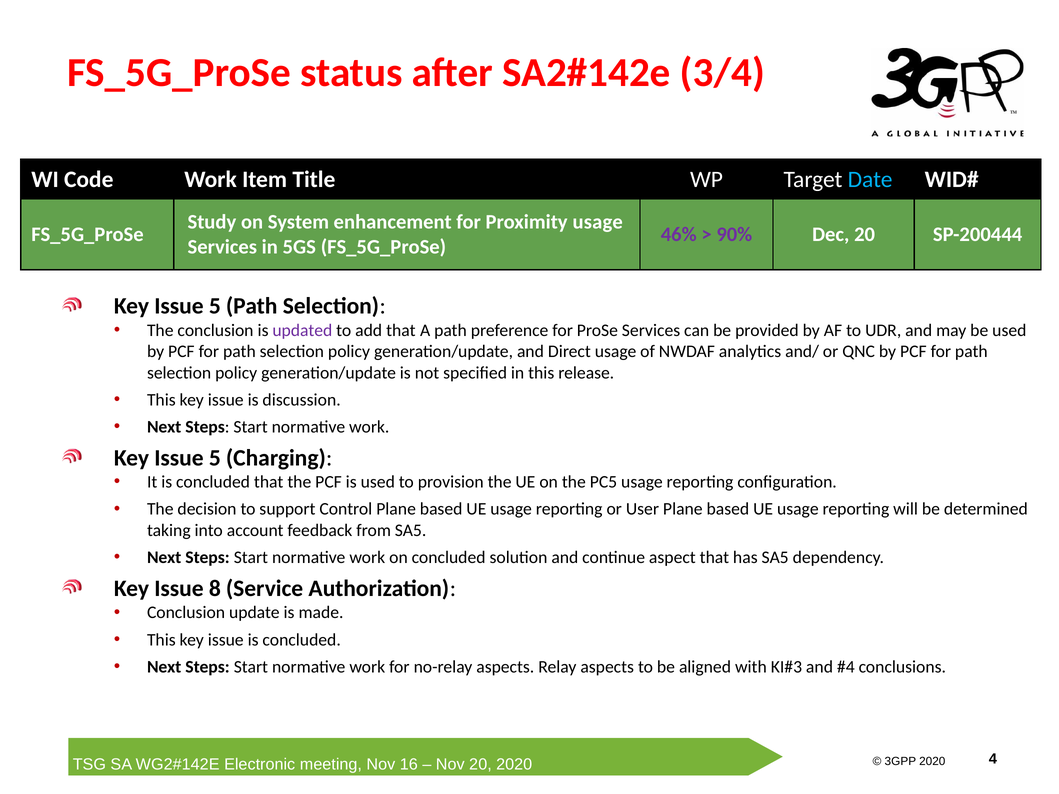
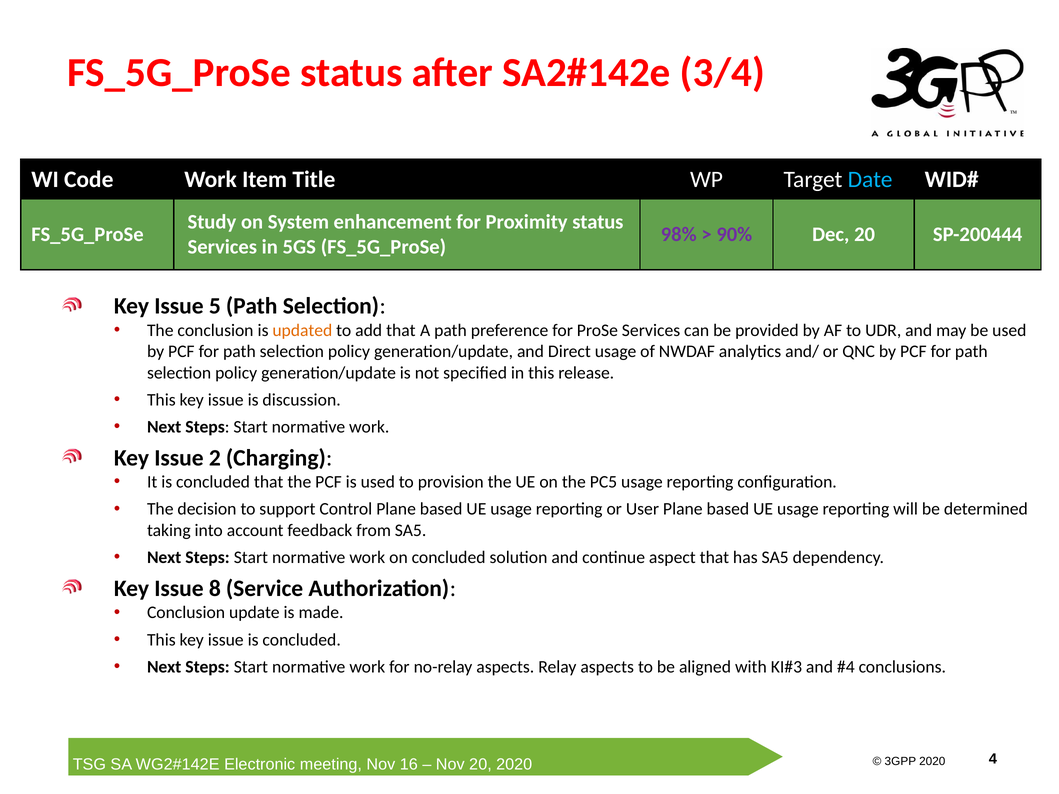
Proximity usage: usage -> status
46%: 46% -> 98%
updated colour: purple -> orange
5 at (215, 458): 5 -> 2
